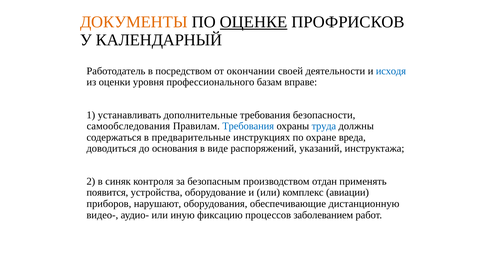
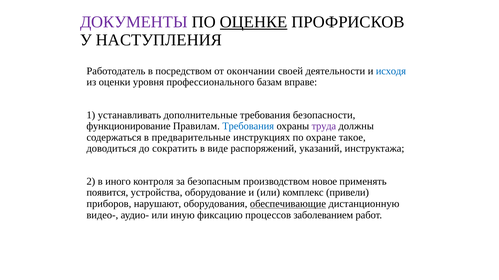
ДОКУМЕНТЫ colour: orange -> purple
КАЛЕНДАРНЫЙ: КАЛЕНДАРНЫЙ -> НАСТУПЛЕНИЯ
самообследования: самообследования -> функционирование
труда colour: blue -> purple
вреда: вреда -> такое
основания: основания -> сократить
синяк: синяк -> иного
отдан: отдан -> новое
авиации: авиации -> привели
обеспечивающие underline: none -> present
